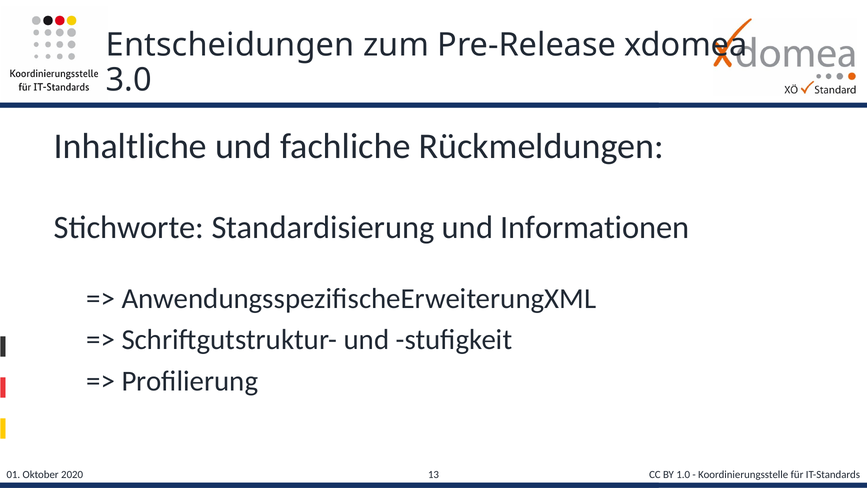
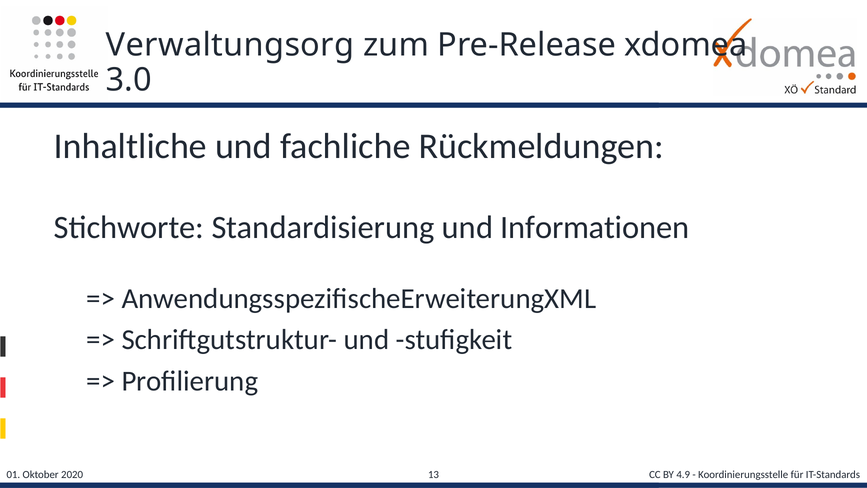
Entscheidungen: Entscheidungen -> Verwaltungsorg
1.0: 1.0 -> 4.9
